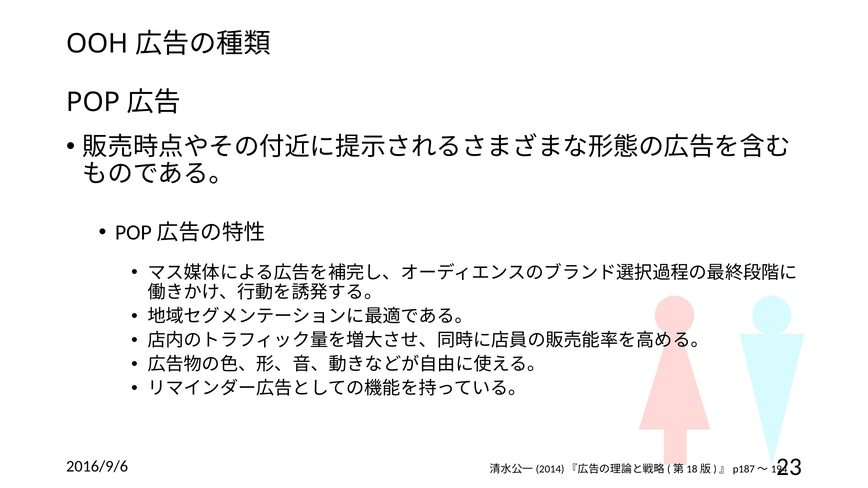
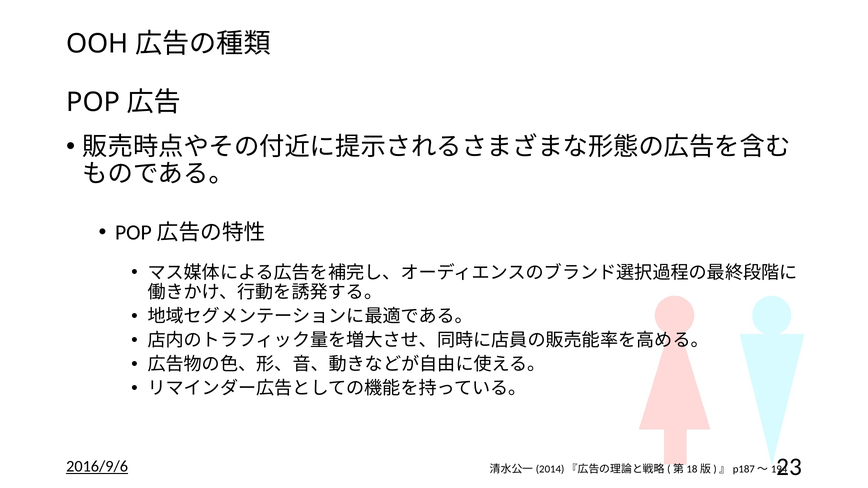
2016/9/6 underline: none -> present
